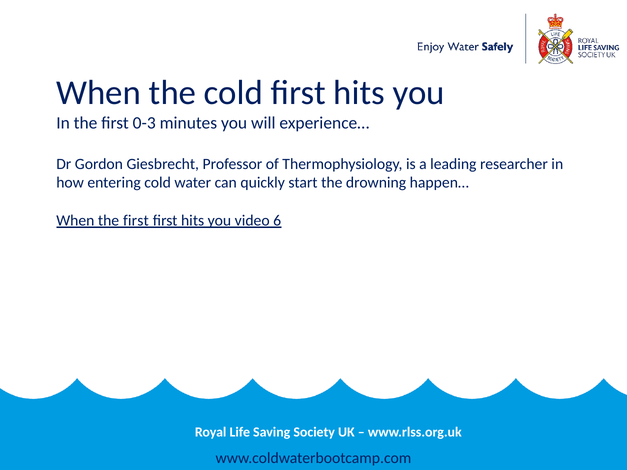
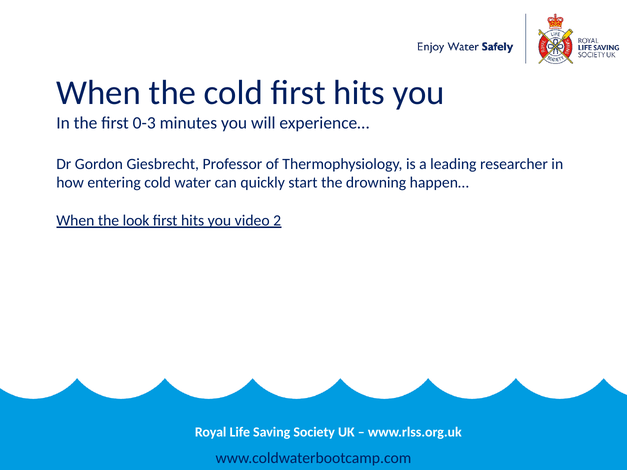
When the first: first -> look
6: 6 -> 2
